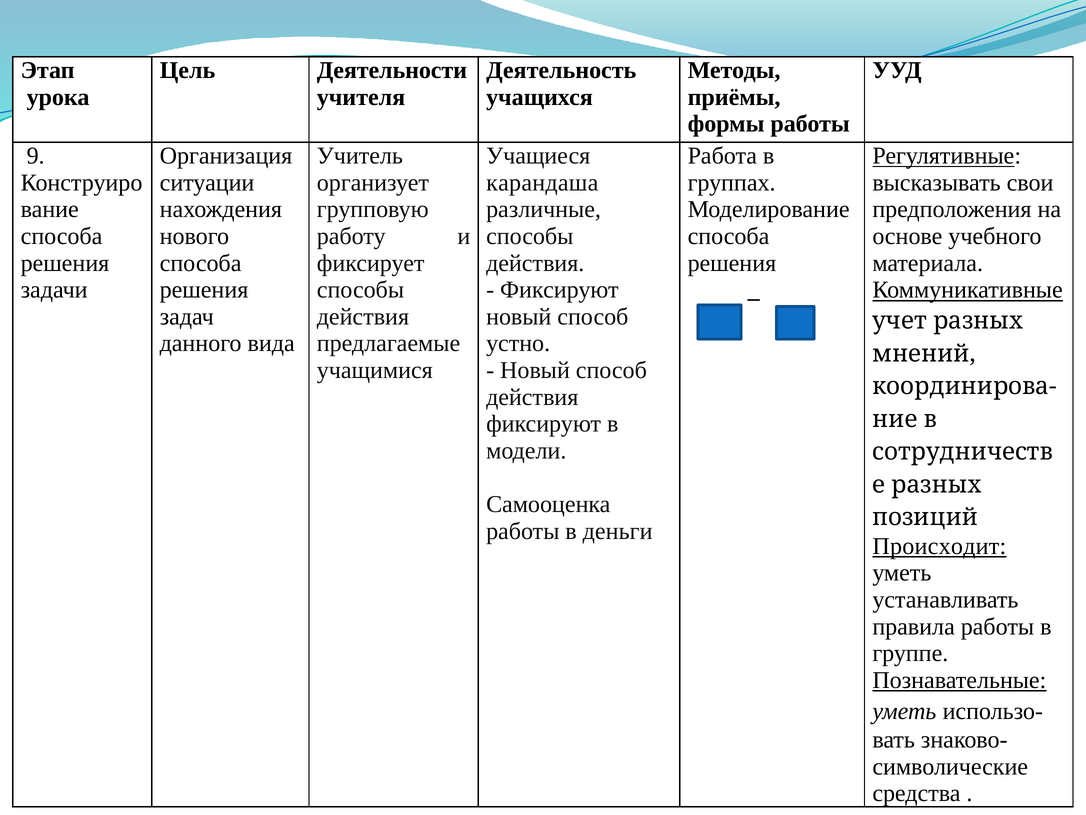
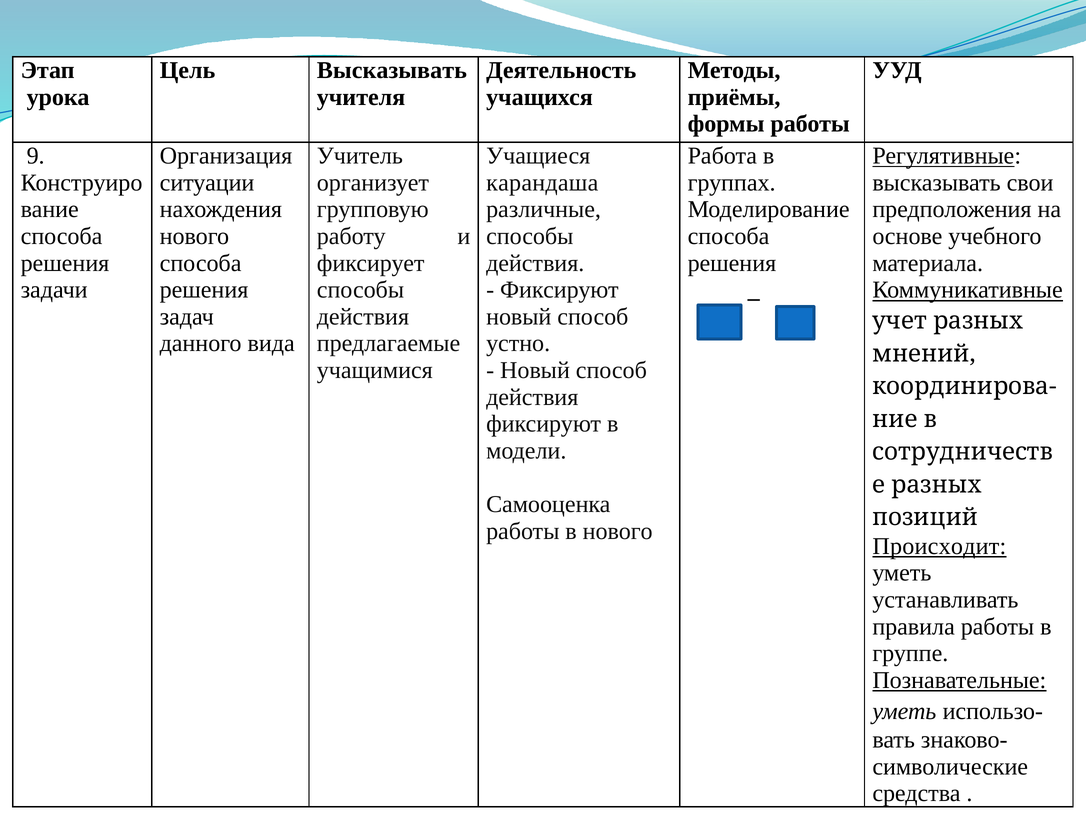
Цель Деятельности: Деятельности -> Высказывать
в деньги: деньги -> нового
